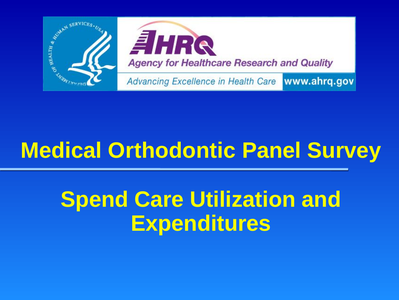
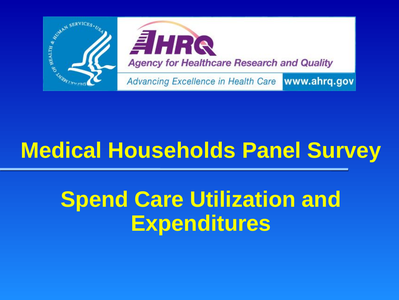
Orthodontic: Orthodontic -> Households
